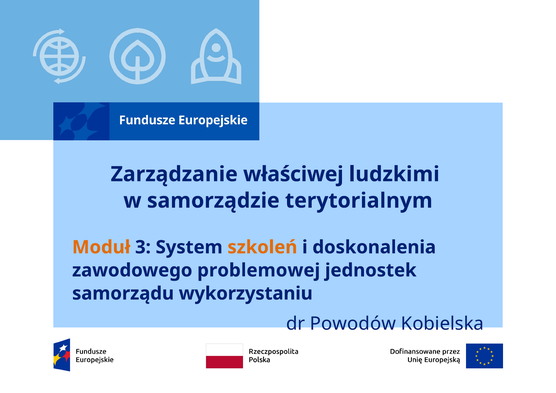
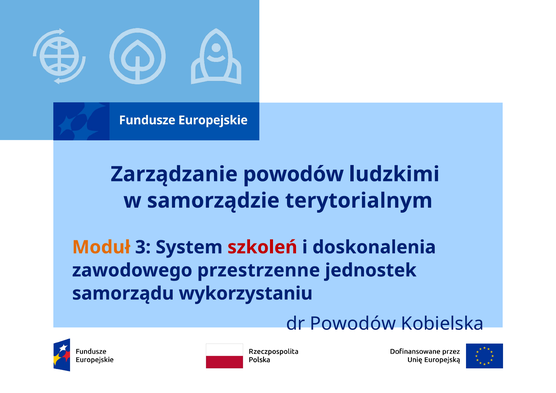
Zarządzanie właściwej: właściwej -> powodów
szkoleń colour: orange -> red
problemowej: problemowej -> przestrzenne
